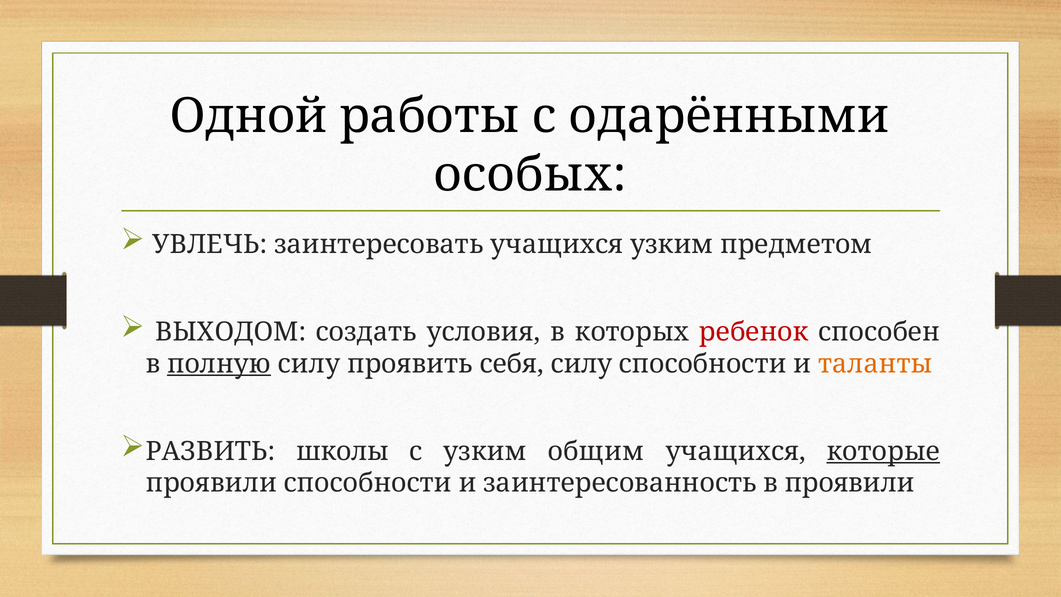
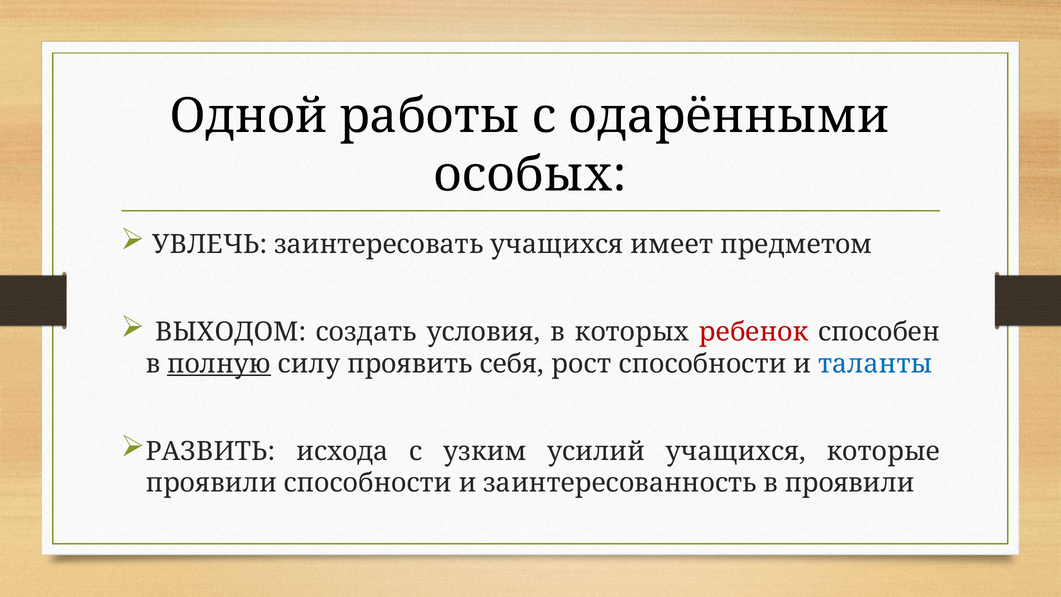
учащихся узким: узким -> имеет
себя силу: силу -> рост
таланты colour: orange -> blue
школы: школы -> исхода
общим: общим -> усилий
которые underline: present -> none
